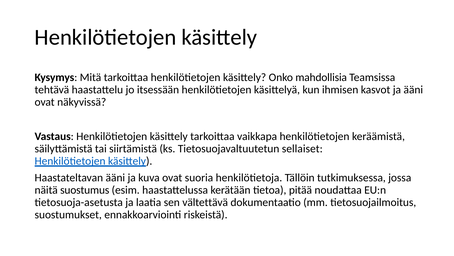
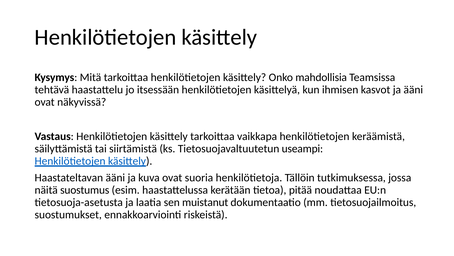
sellaiset: sellaiset -> useampi
vältettävä: vältettävä -> muistanut
